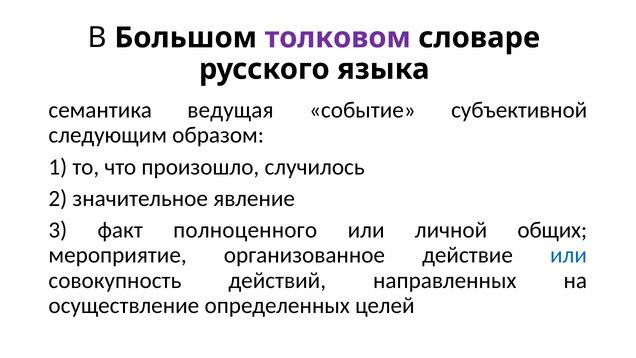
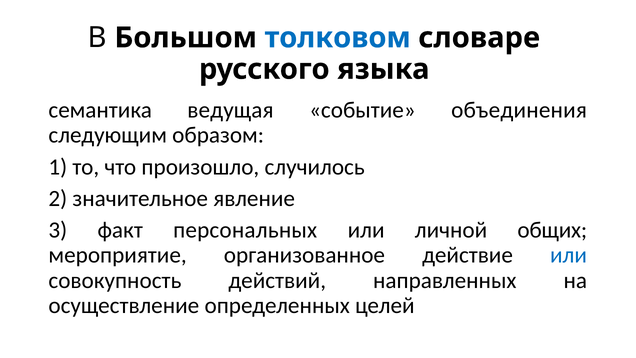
толковом colour: purple -> blue
субъективной: субъективной -> объединения
полноценного: полноценного -> персональных
